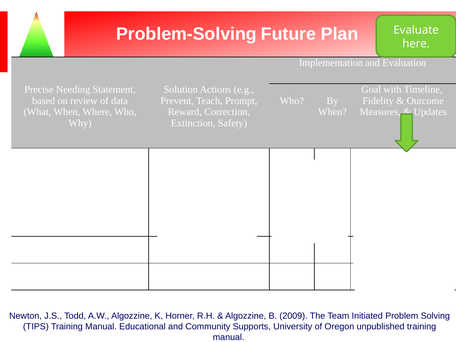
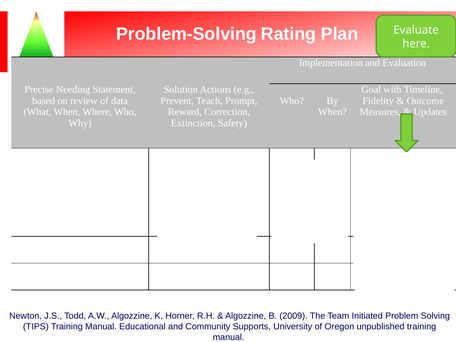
Future: Future -> Rating
